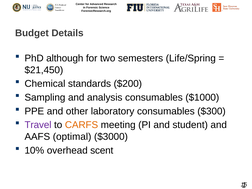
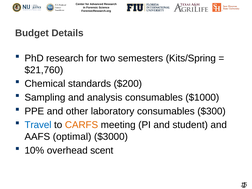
PhD although: although -> research
Life/Spring: Life/Spring -> Kits/Spring
$21,450: $21,450 -> $21,760
Travel colour: purple -> blue
